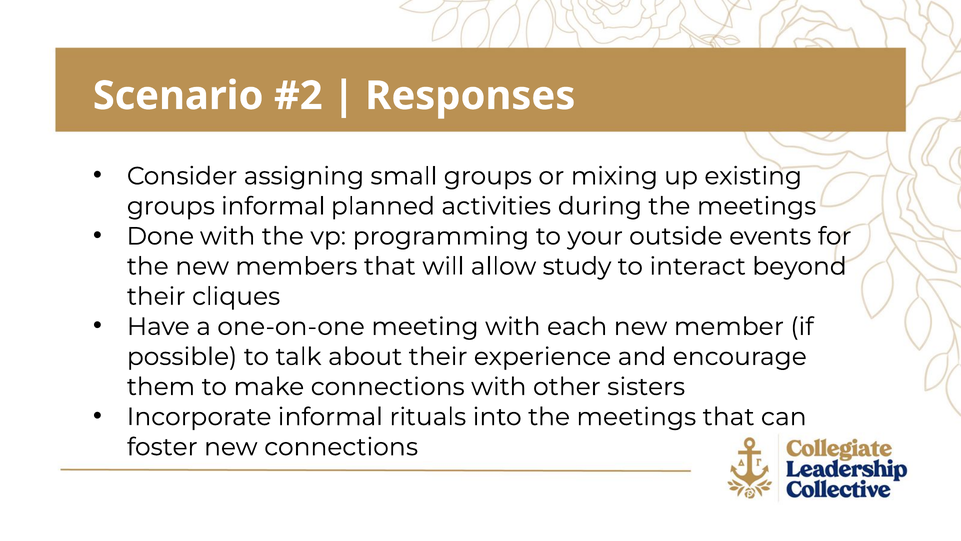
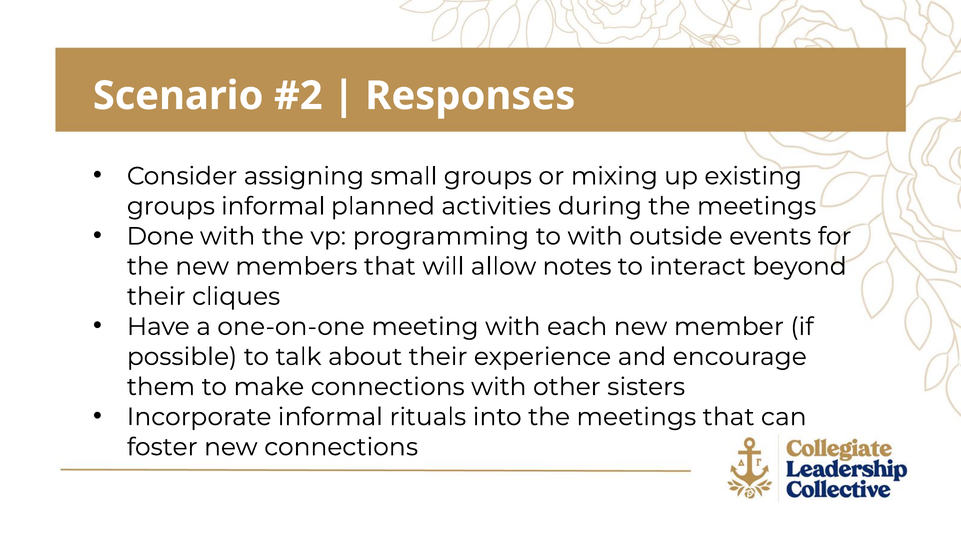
to your: your -> with
study: study -> notes
